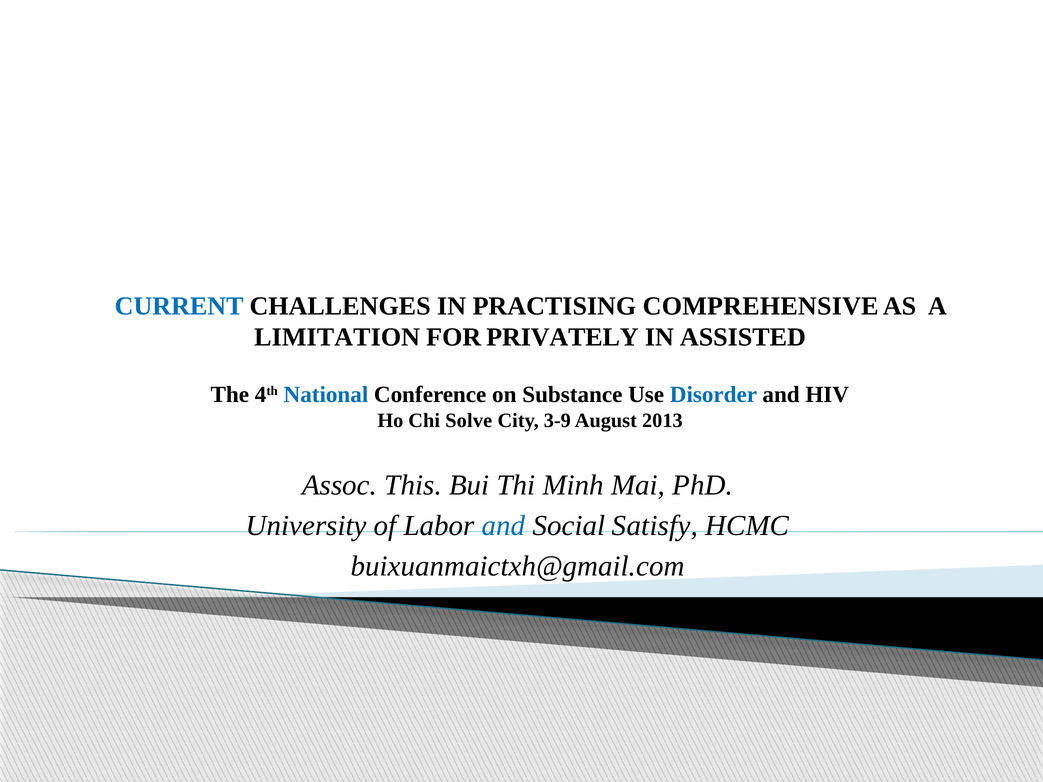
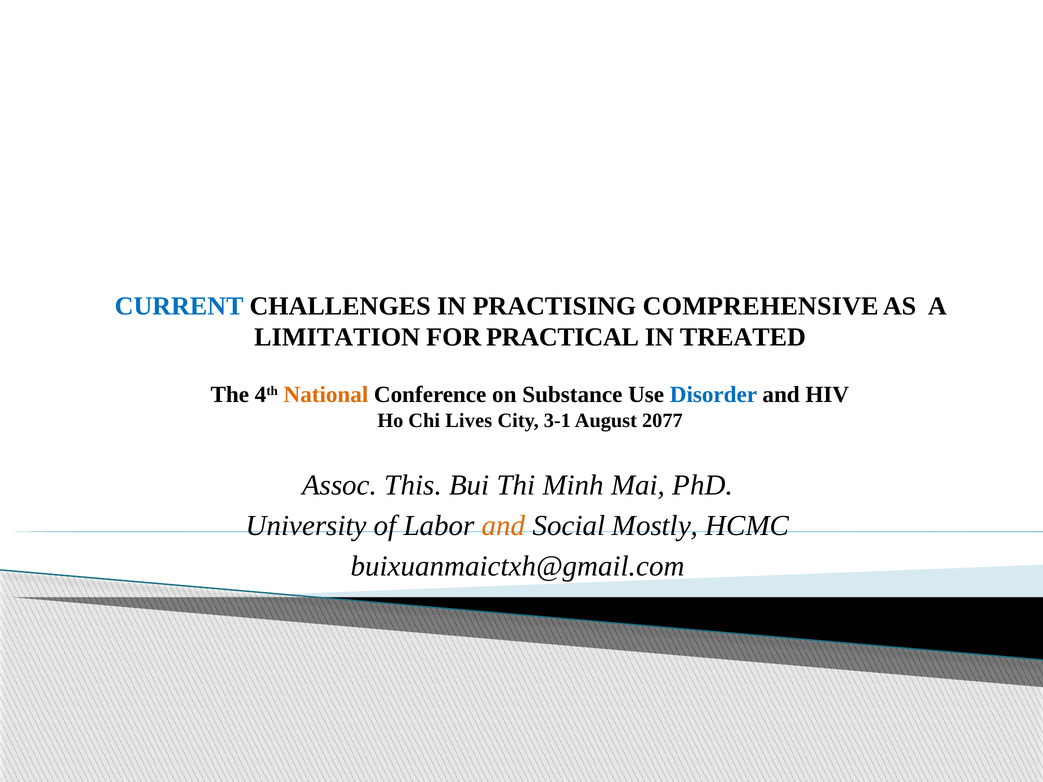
PRIVATELY: PRIVATELY -> PRACTICAL
ASSISTED: ASSISTED -> TREATED
National colour: blue -> orange
Solve: Solve -> Lives
3-9: 3-9 -> 3-1
2013: 2013 -> 2077
and at (504, 526) colour: blue -> orange
Satisfy: Satisfy -> Mostly
